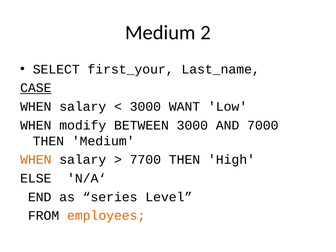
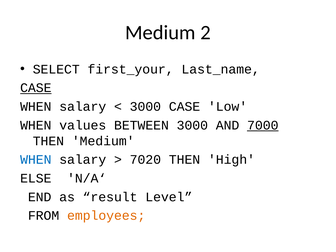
3000 WANT: WANT -> CASE
modify: modify -> values
7000 underline: none -> present
WHEN at (36, 160) colour: orange -> blue
7700: 7700 -> 7020
series: series -> result
